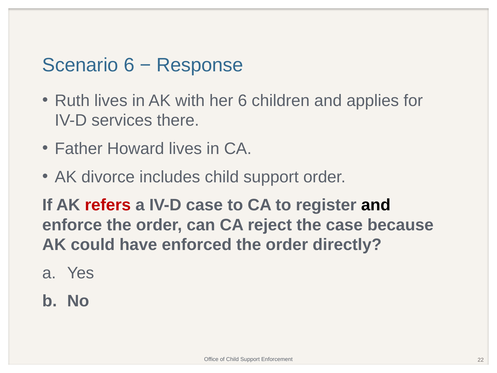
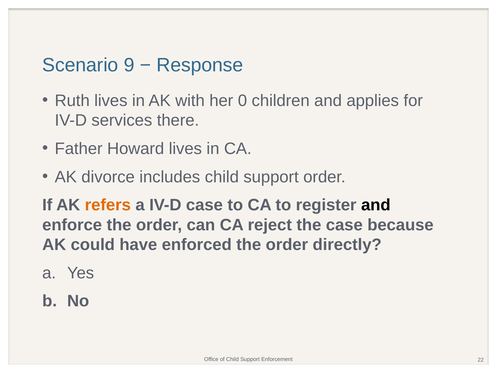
Scenario 6: 6 -> 9
her 6: 6 -> 0
refers colour: red -> orange
